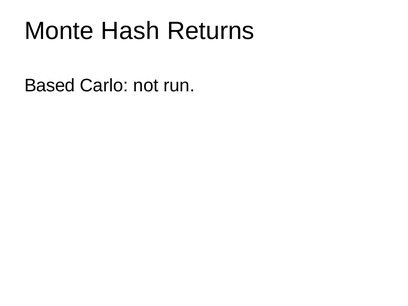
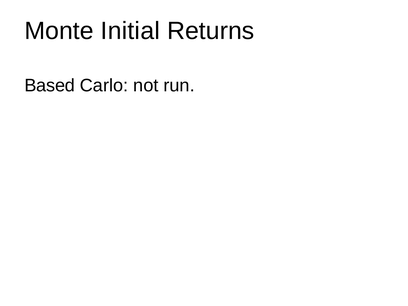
Hash: Hash -> Initial
